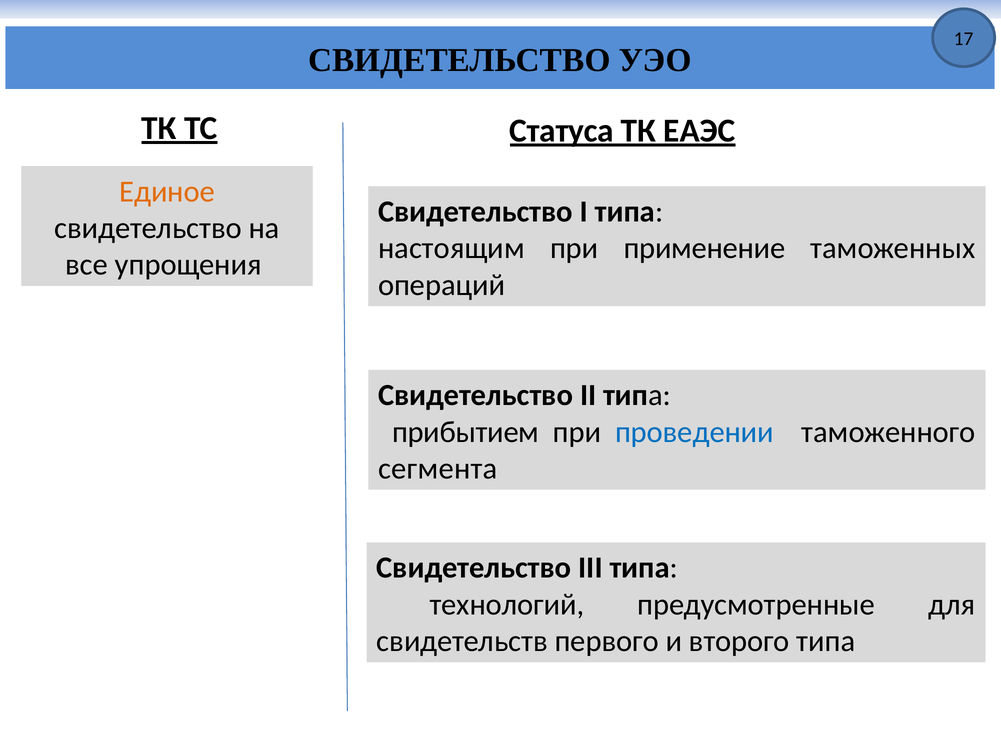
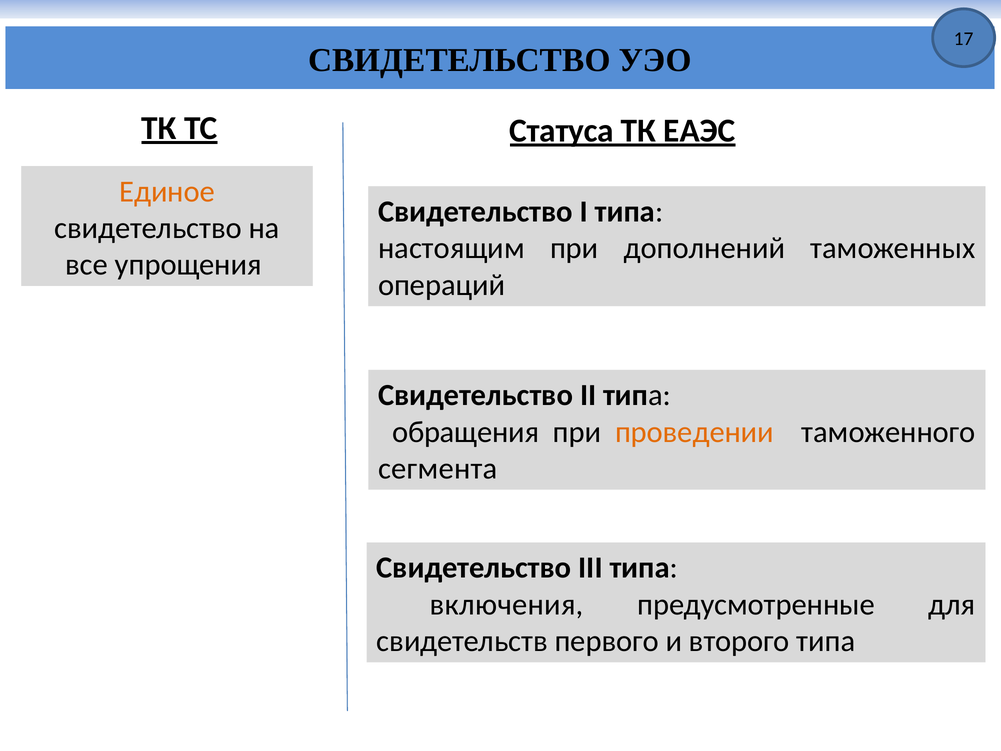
применение: применение -> дополнений
прибытием: прибытием -> обращения
проведении colour: blue -> orange
технологий: технологий -> включения
